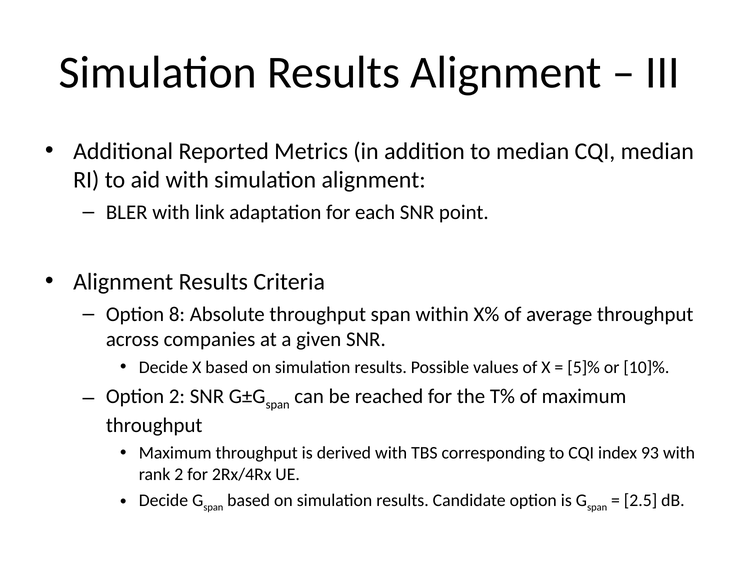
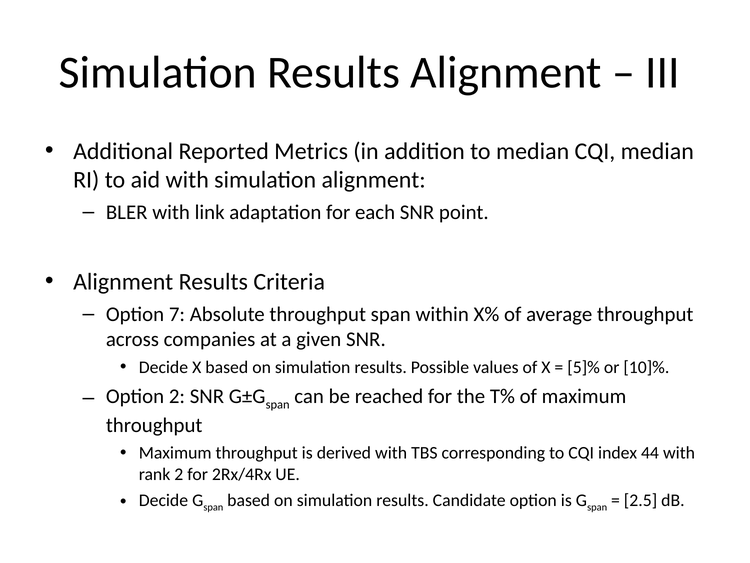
8: 8 -> 7
93: 93 -> 44
